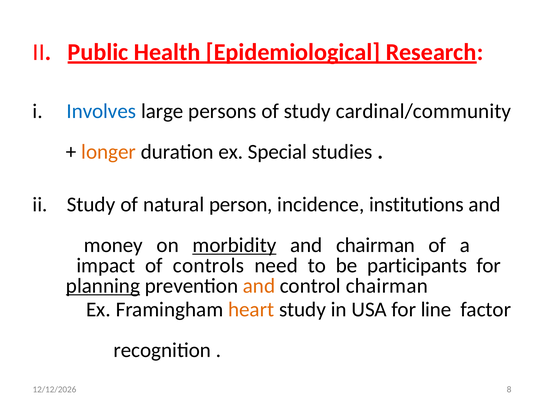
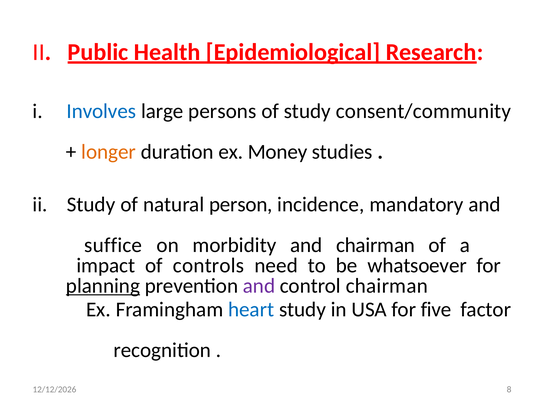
cardinal/community: cardinal/community -> consent/community
Special: Special -> Money
institutions: institutions -> mandatory
money: money -> suffice
morbidity underline: present -> none
participants: participants -> whatsoever
and at (259, 286) colour: orange -> purple
heart colour: orange -> blue
line: line -> five
